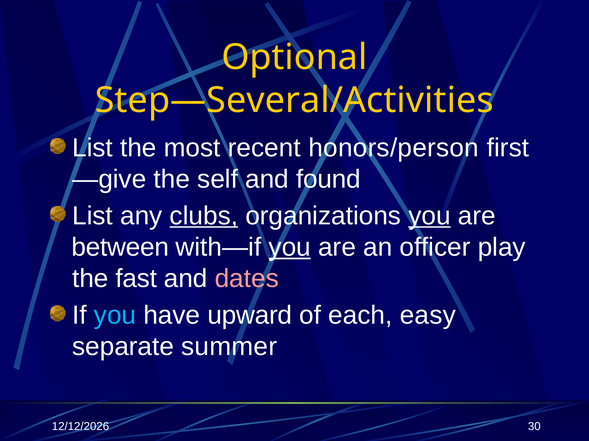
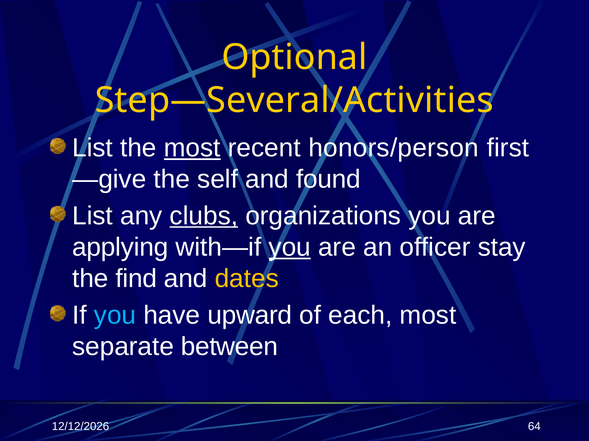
most at (192, 148) underline: none -> present
you at (429, 216) underline: present -> none
between: between -> applying
play: play -> stay
fast: fast -> find
dates colour: pink -> yellow
each easy: easy -> most
summer: summer -> between
30: 30 -> 64
